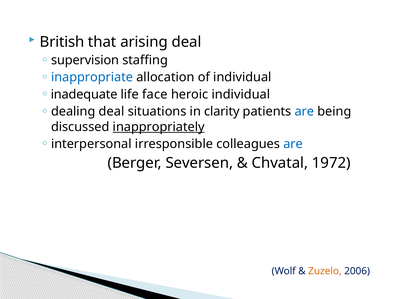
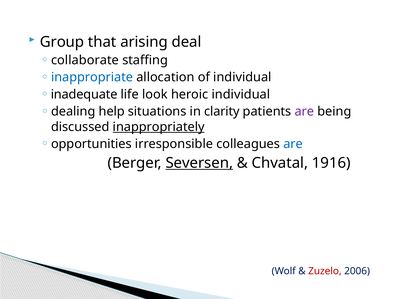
British: British -> Group
supervision: supervision -> collaborate
face: face -> look
dealing deal: deal -> help
are at (304, 112) colour: blue -> purple
interpersonal: interpersonal -> opportunities
Seversen underline: none -> present
1972: 1972 -> 1916
Zuzelo colour: orange -> red
